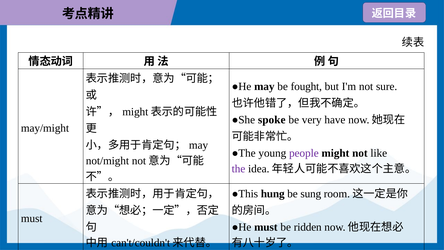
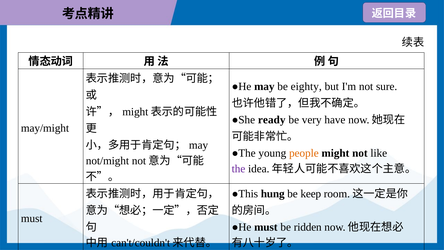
fought: fought -> eighty
spoke: spoke -> ready
people colour: purple -> orange
sung: sung -> keep
